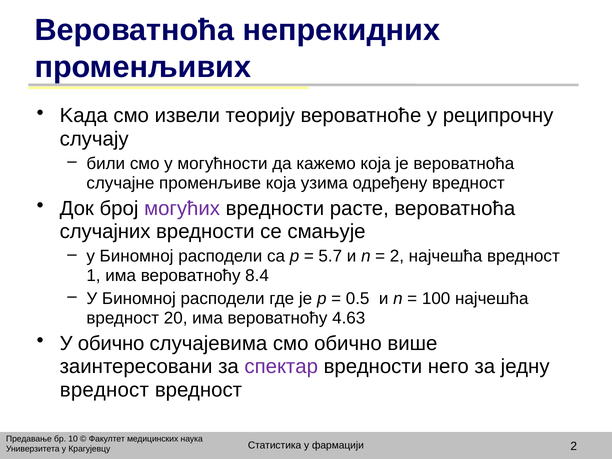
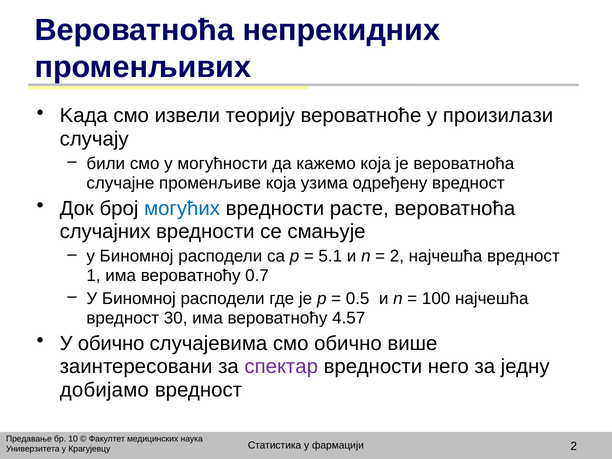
реципрочну: реципрочну -> произилази
могућих colour: purple -> blue
5.7: 5.7 -> 5.1
8.4: 8.4 -> 0.7
20: 20 -> 30
4.63: 4.63 -> 4.57
вредност at (104, 390): вредност -> добијамо
